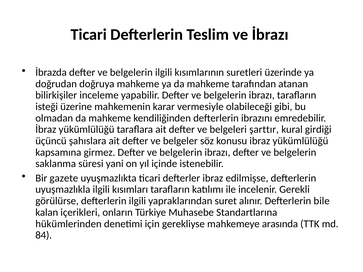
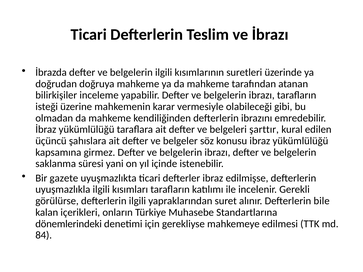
girdiği: girdiği -> edilen
hükümlerinden: hükümlerinden -> dönemlerindeki
arasında: arasında -> edilmesi
